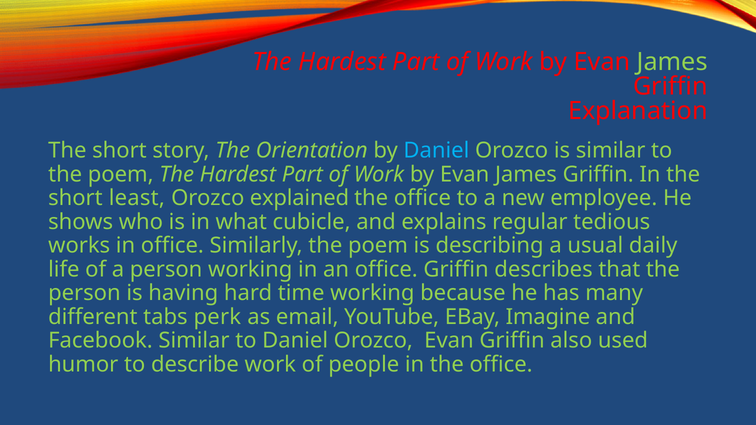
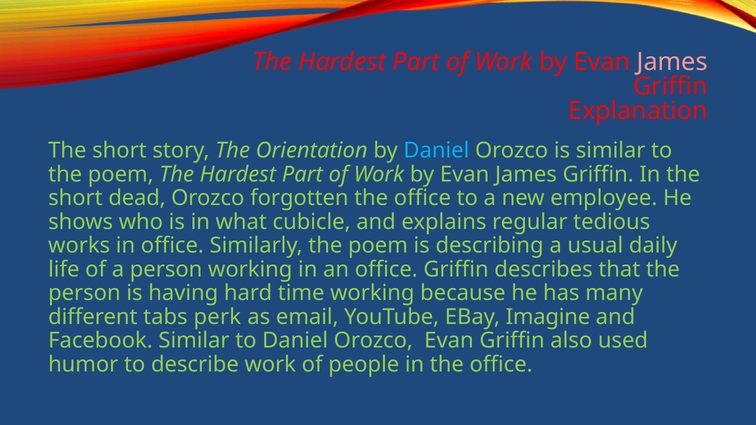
James at (672, 62) colour: light green -> pink
least: least -> dead
explained: explained -> forgotten
